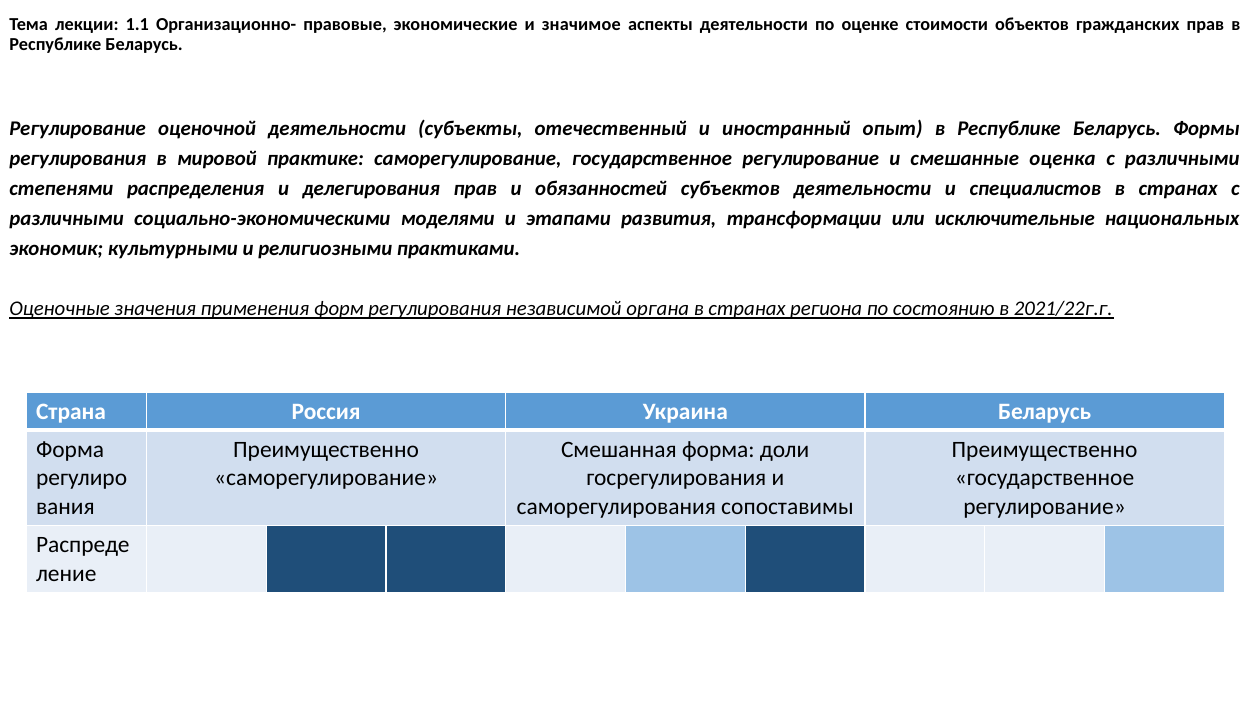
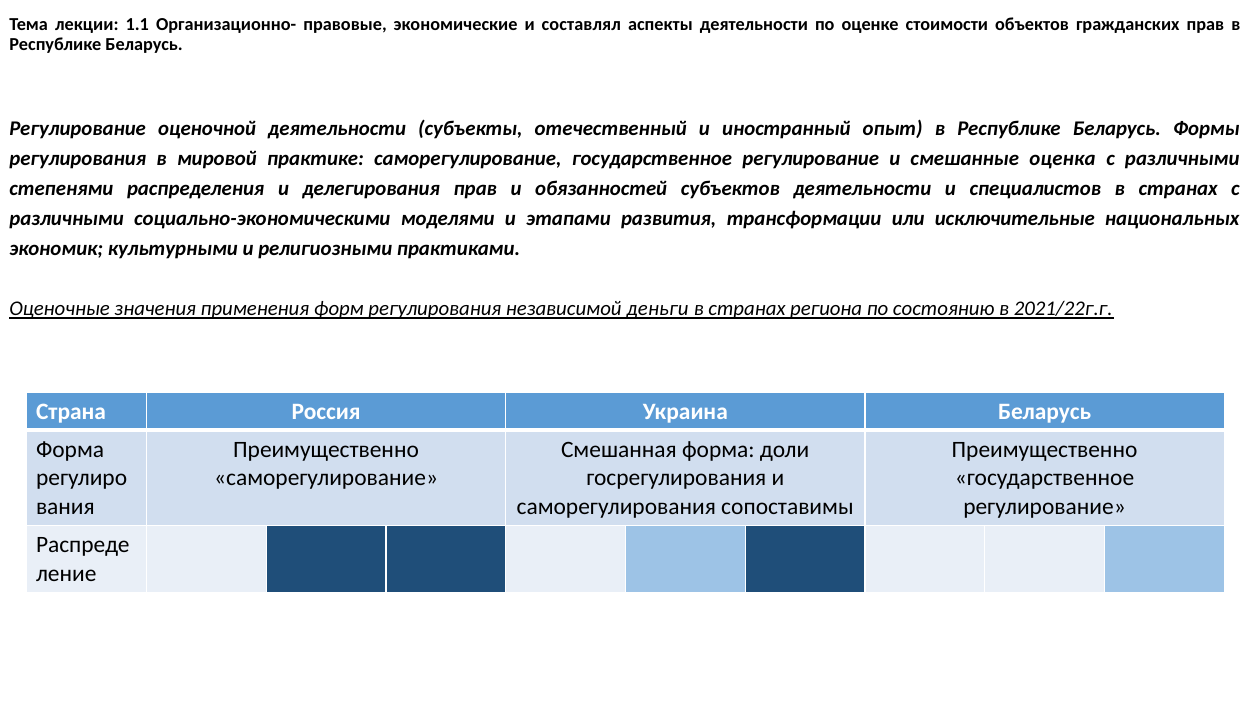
значимое: значимое -> составлял
органа: органа -> деньги
